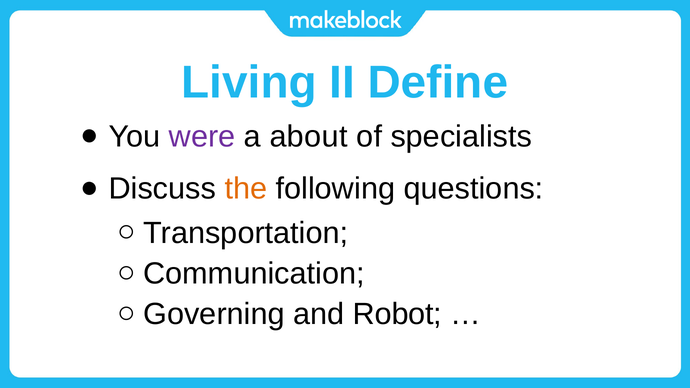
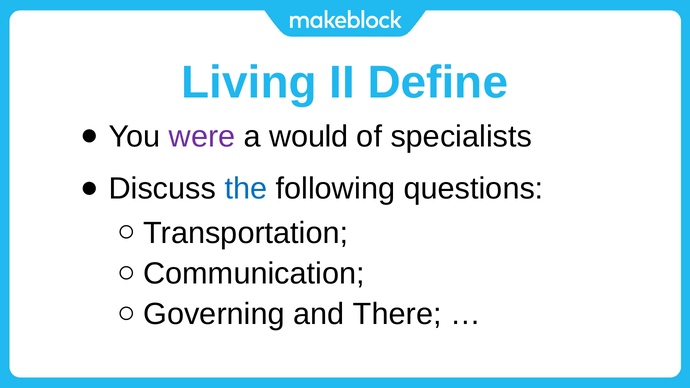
about: about -> would
the colour: orange -> blue
Robot: Robot -> There
